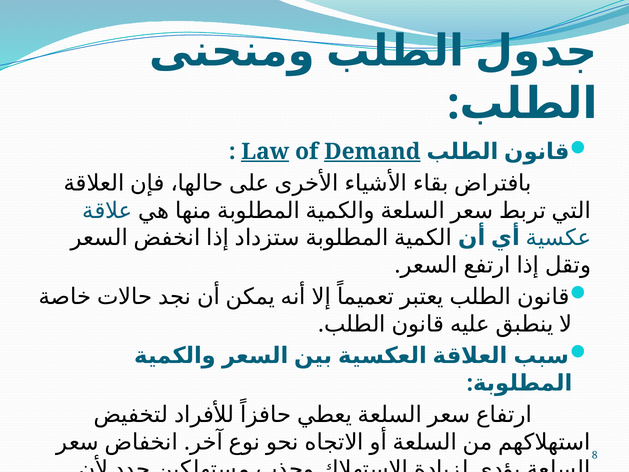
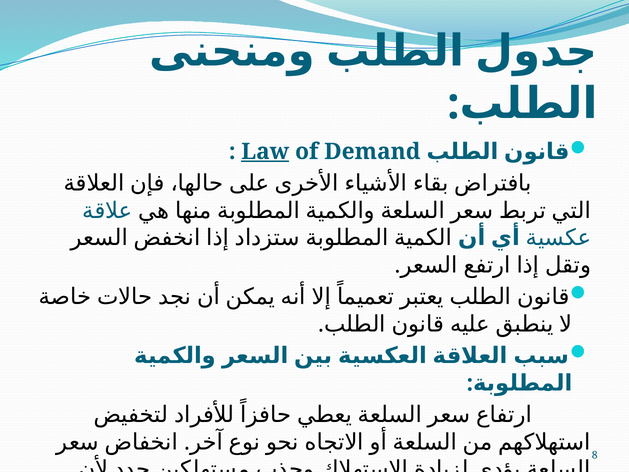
Demand underline: present -> none
